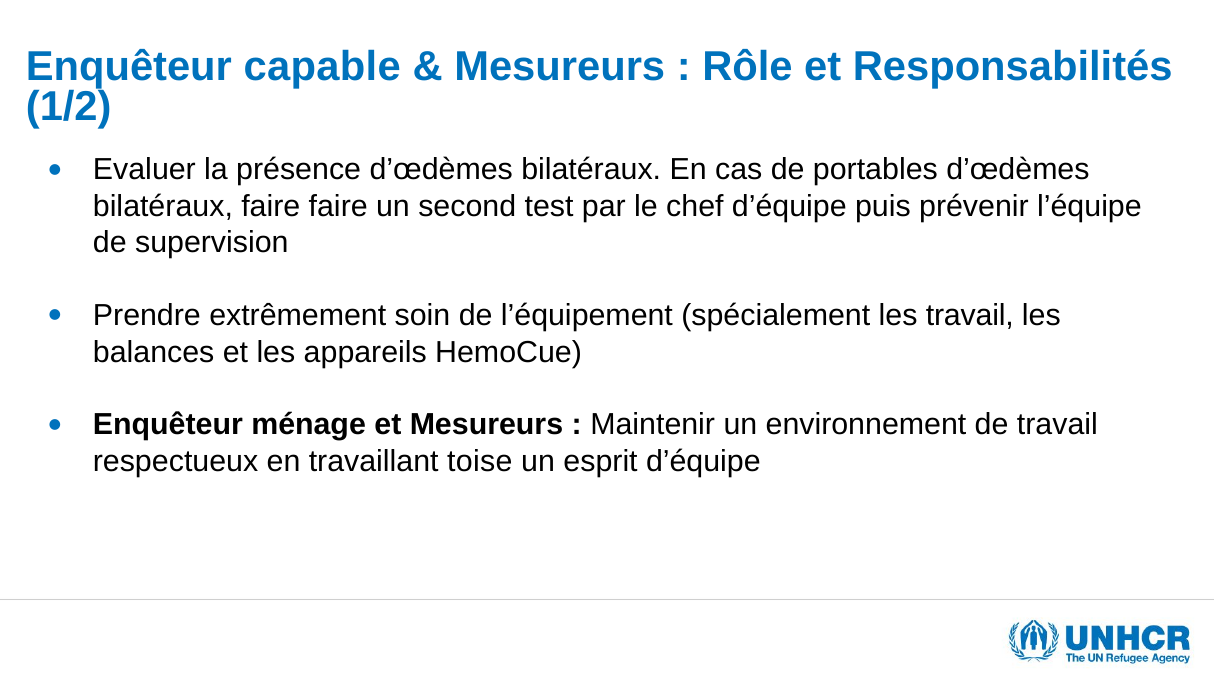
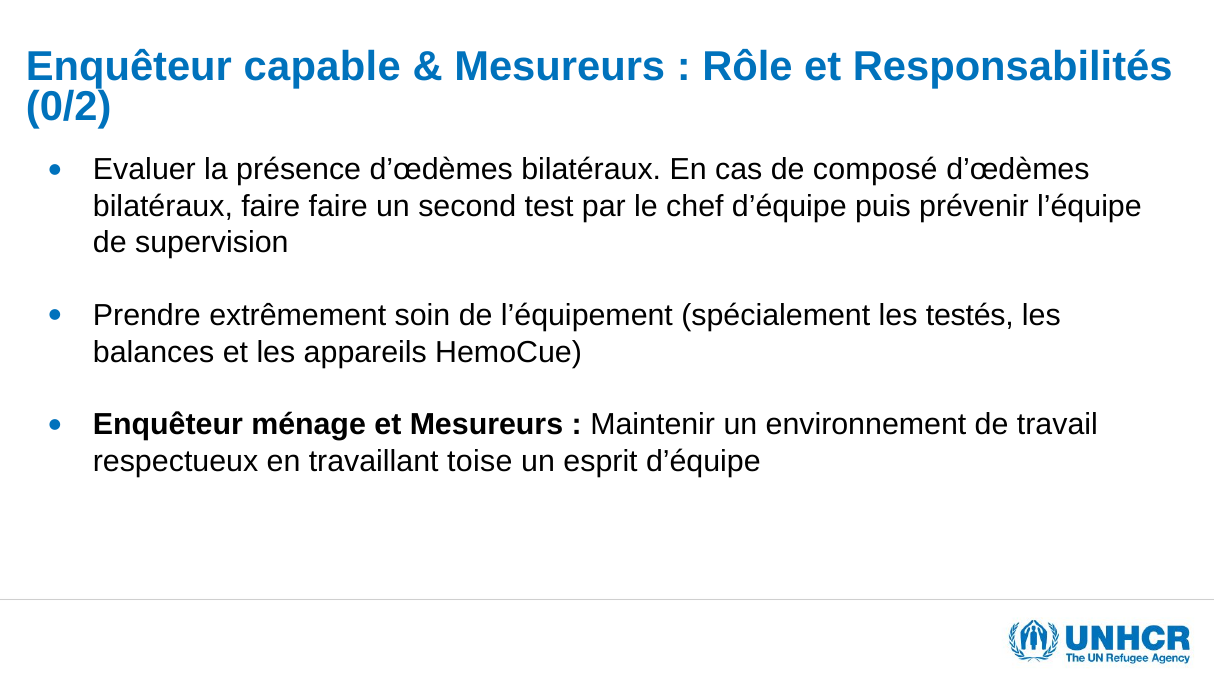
1/2: 1/2 -> 0/2
portables: portables -> composé
les travail: travail -> testés
